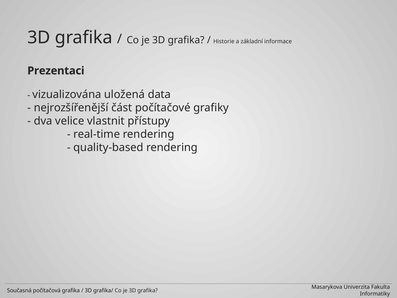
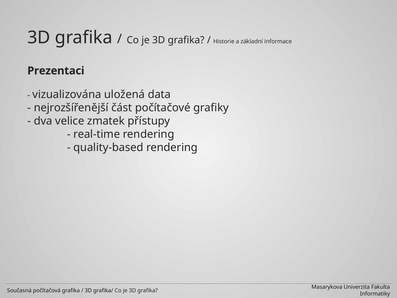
vlastnit: vlastnit -> zmatek
